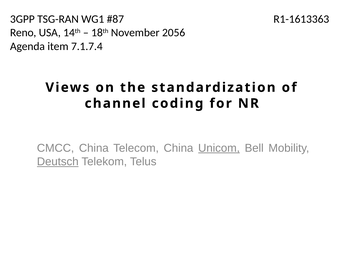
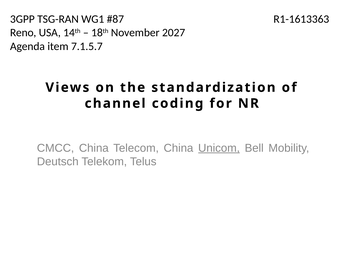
2056: 2056 -> 2027
7.1.7.4: 7.1.7.4 -> 7.1.5.7
Deutsch underline: present -> none
